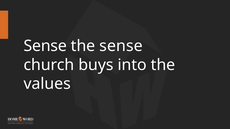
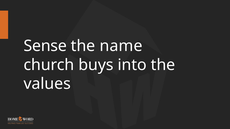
the sense: sense -> name
